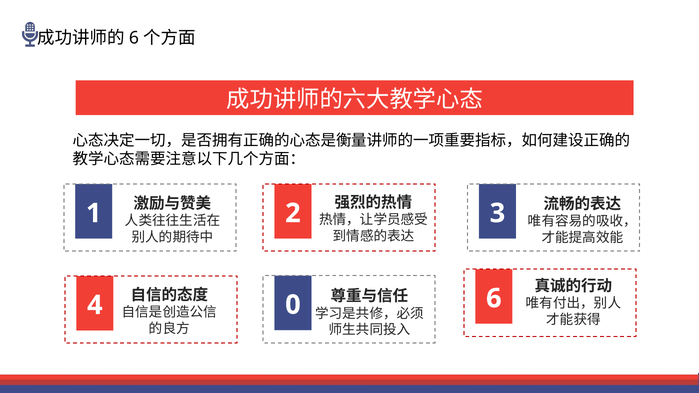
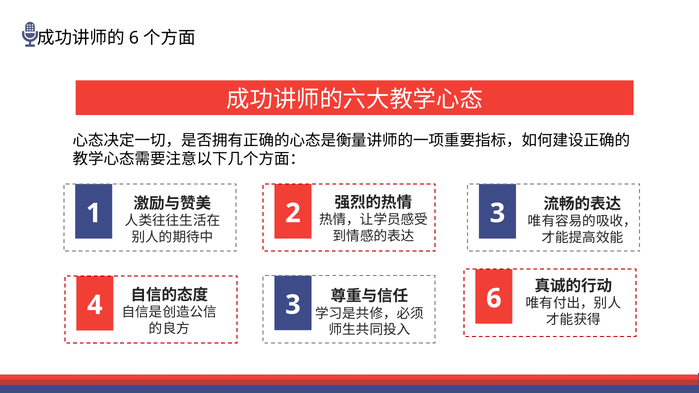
4 0: 0 -> 3
